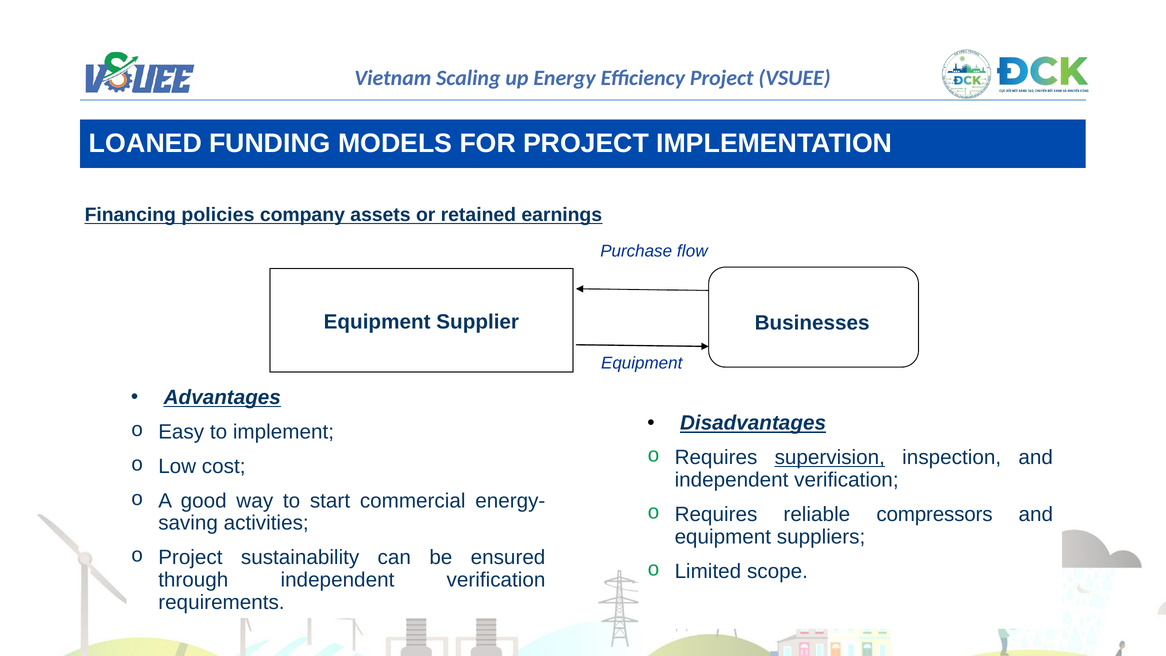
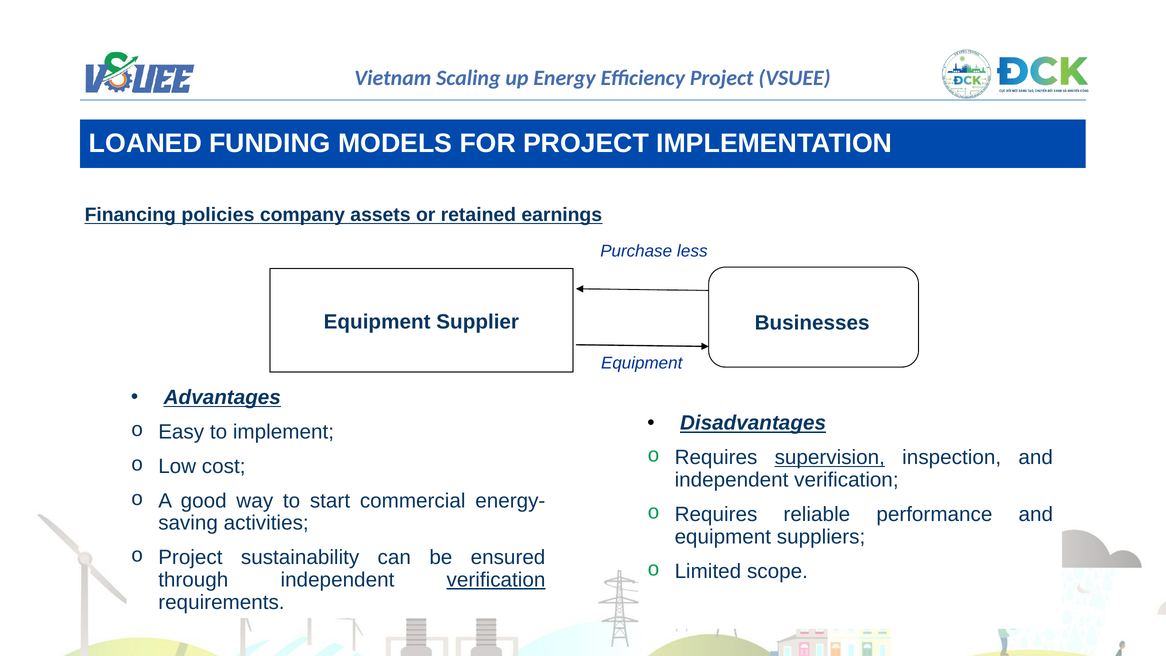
flow: flow -> less
compressors: compressors -> performance
verification at (496, 580) underline: none -> present
